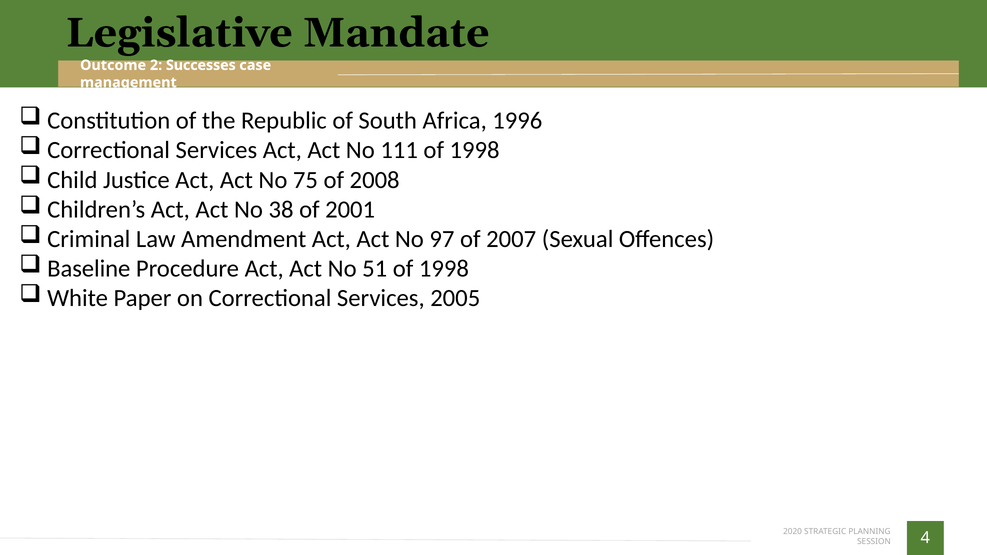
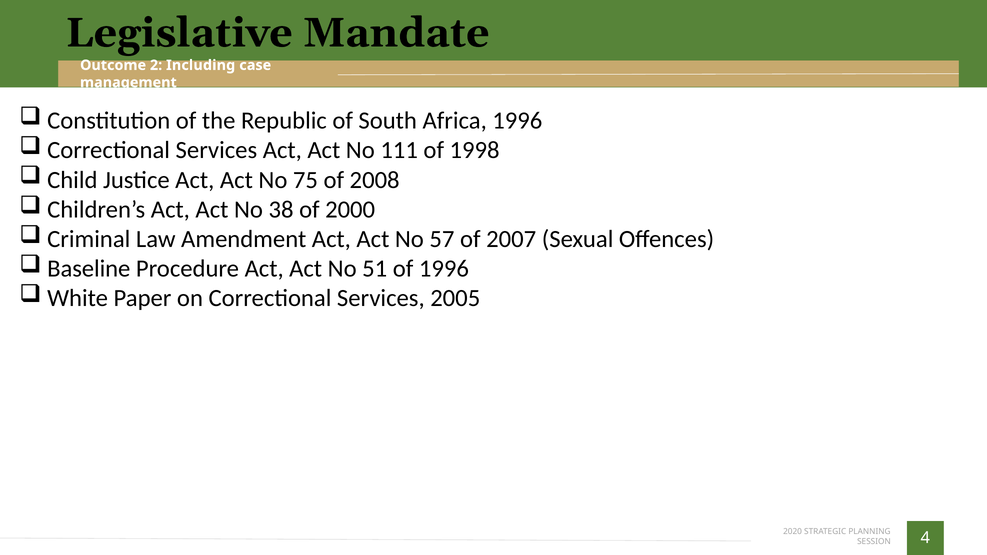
Successes: Successes -> Including
2001: 2001 -> 2000
97: 97 -> 57
51 of 1998: 1998 -> 1996
